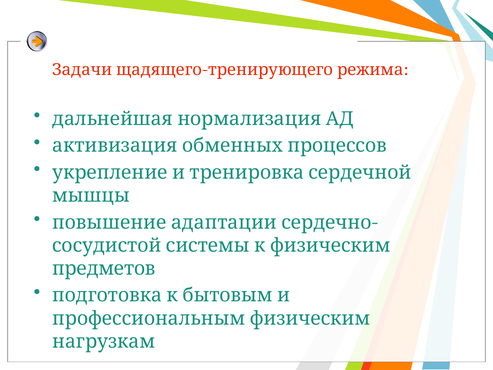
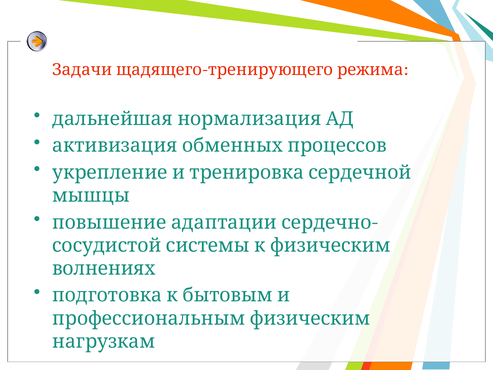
предметов: предметов -> волнениях
